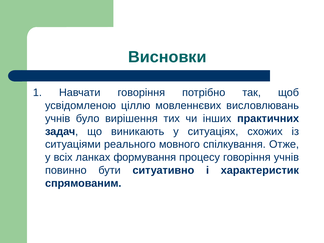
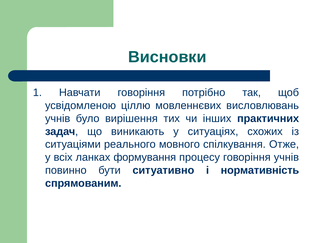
характеристик: характеристик -> нормативність
